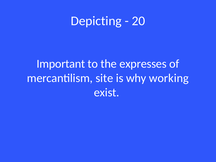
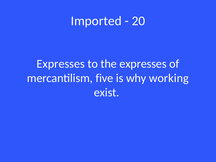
Depicting: Depicting -> Imported
Important at (61, 64): Important -> Expresses
site: site -> five
